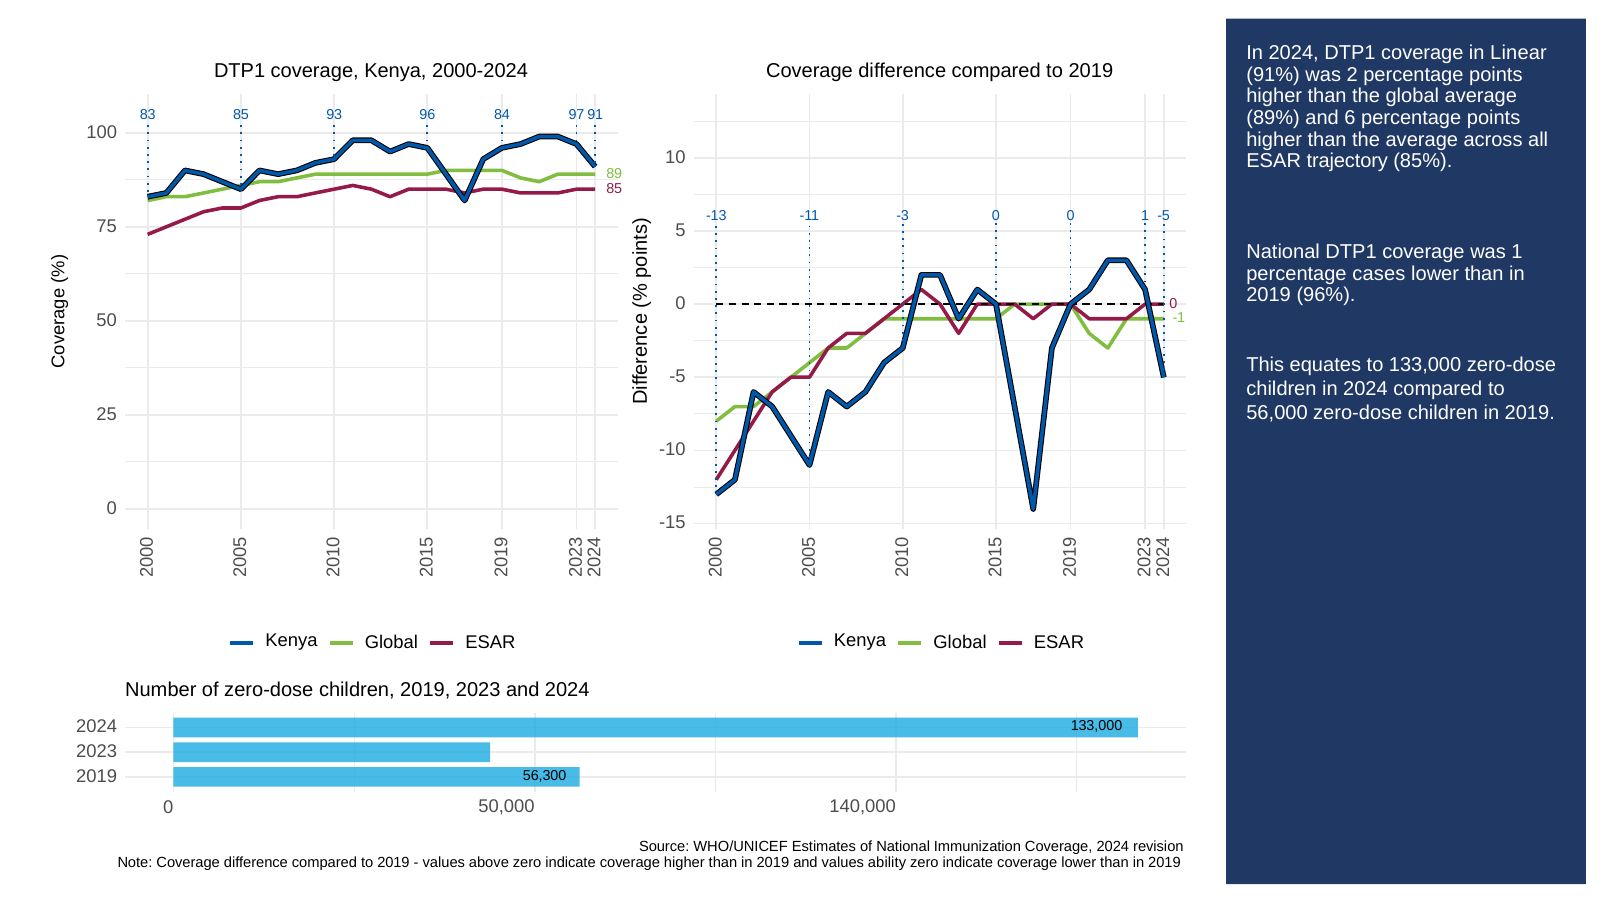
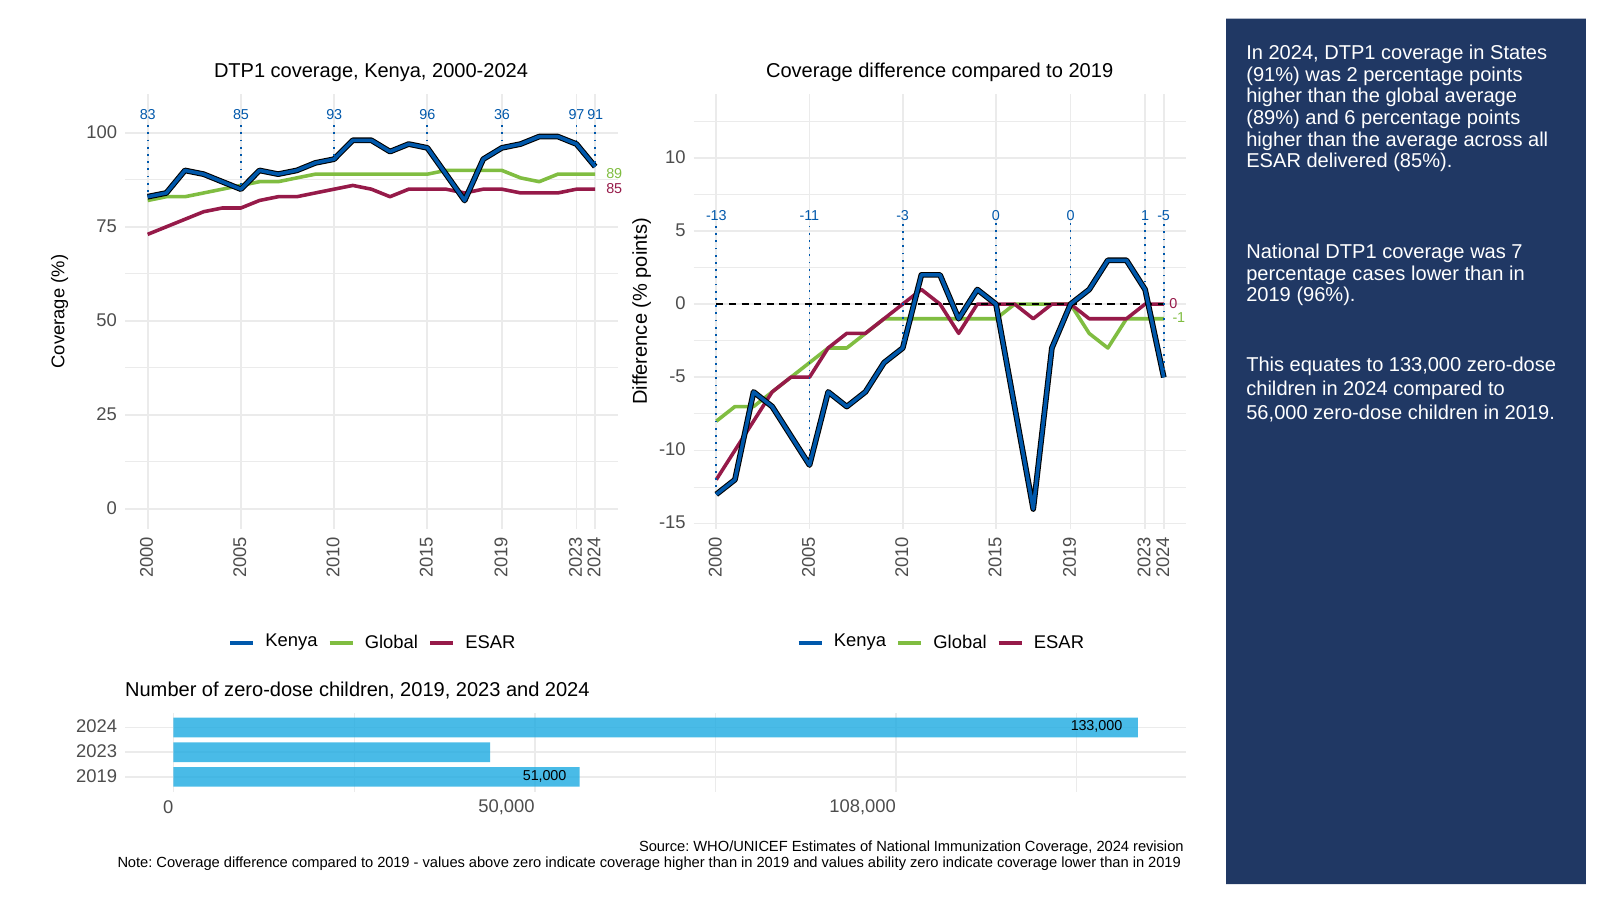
Linear: Linear -> States
84: 84 -> 36
trajectory: trajectory -> delivered
was 1: 1 -> 7
56,300: 56,300 -> 51,000
140,000: 140,000 -> 108,000
